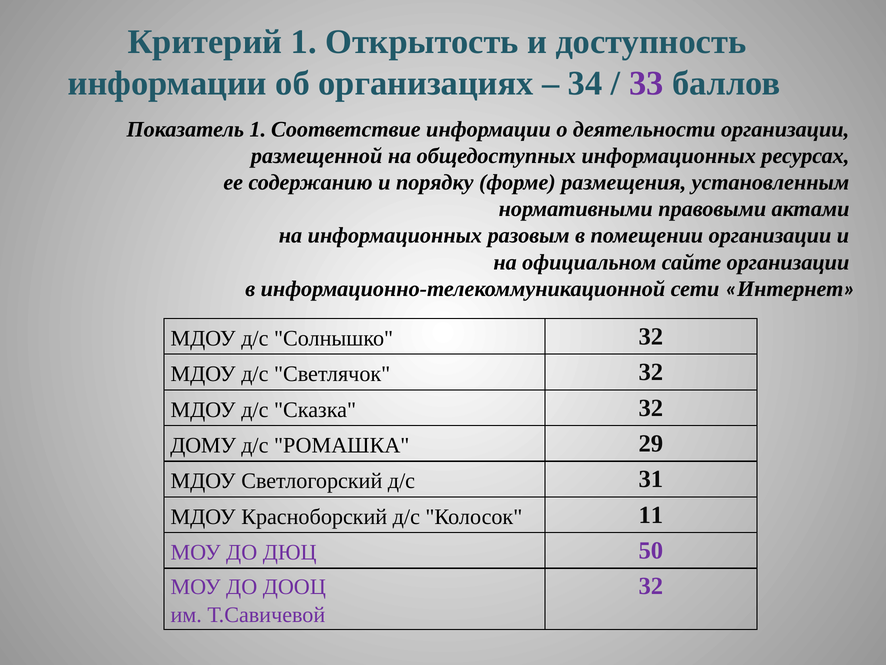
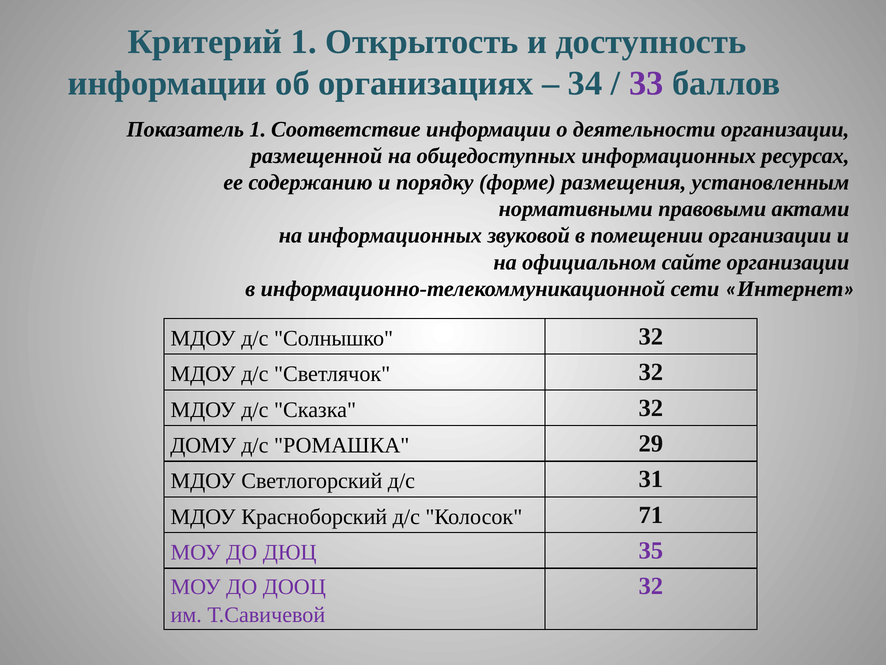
разовым: разовым -> звуковой
11: 11 -> 71
50: 50 -> 35
